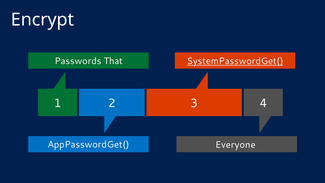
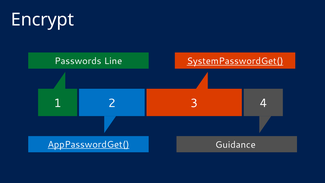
That: That -> Line
AppPasswordGet( underline: none -> present
Everyone: Everyone -> Guidance
